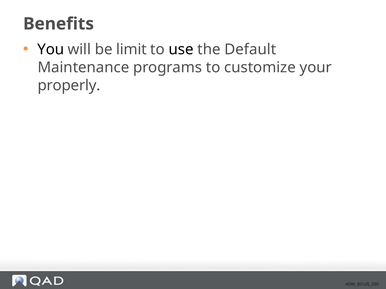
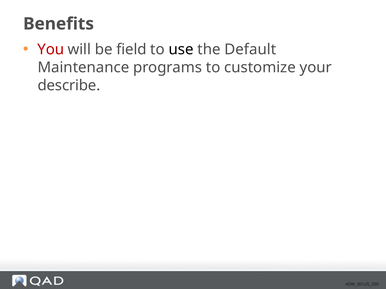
You colour: black -> red
limit: limit -> field
properly: properly -> describe
